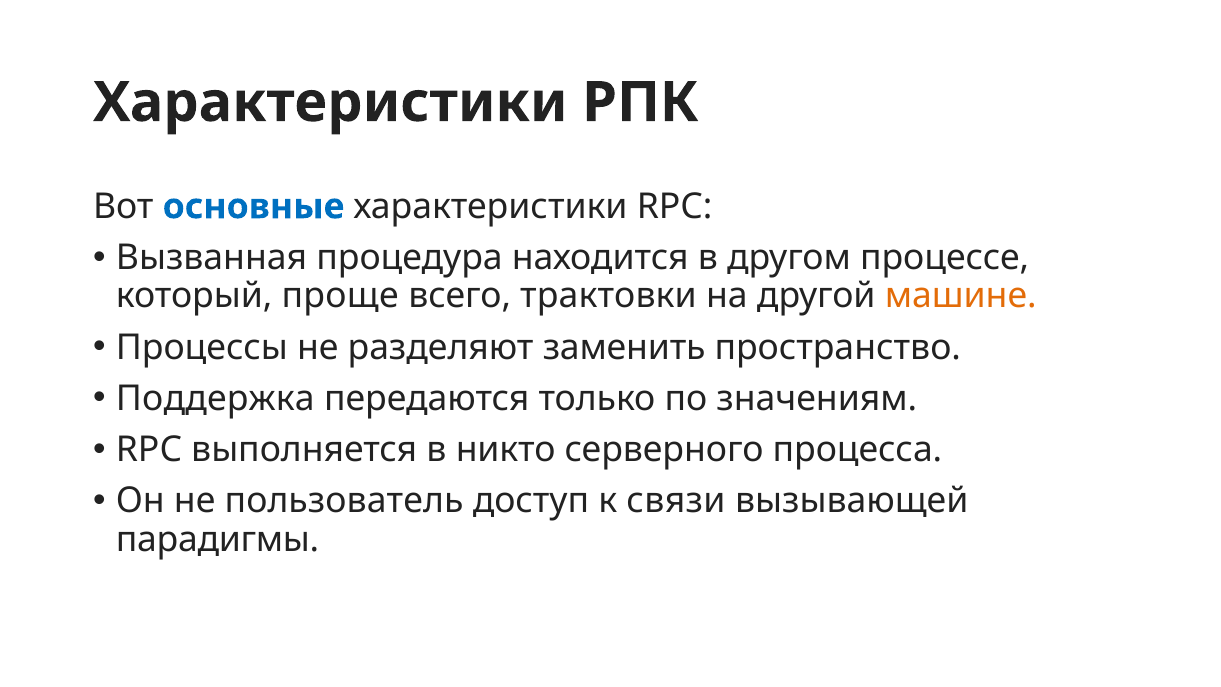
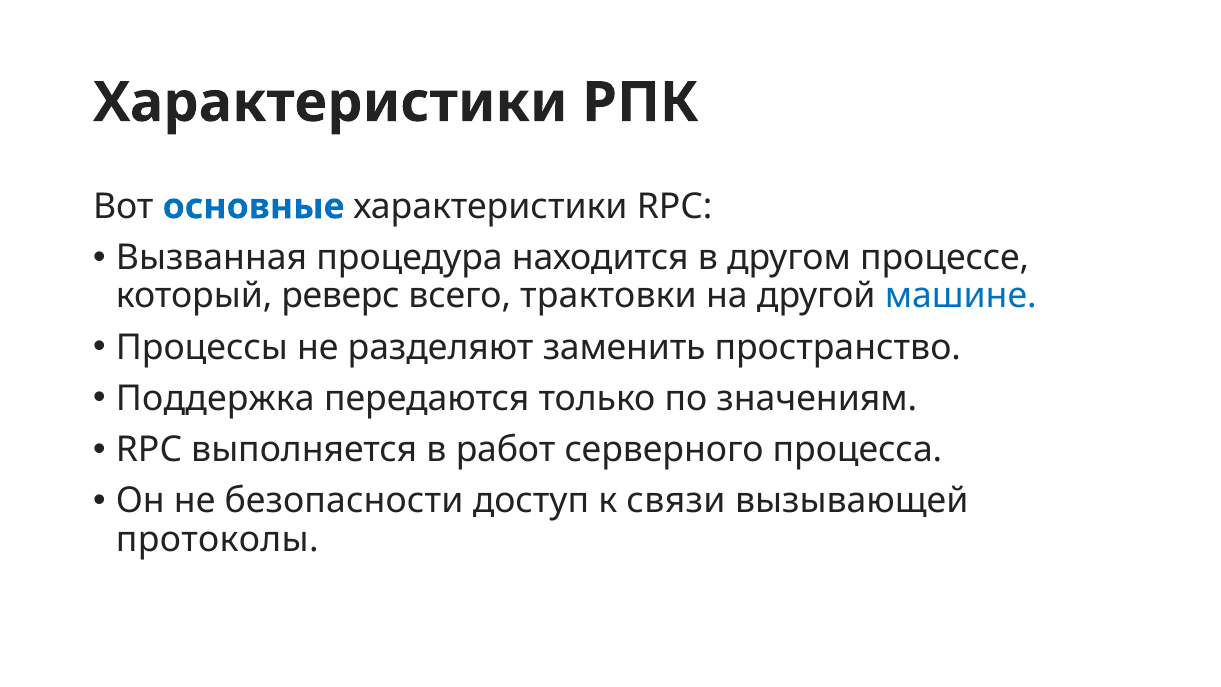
проще: проще -> реверс
машине colour: orange -> blue
никто: никто -> работ
пользователь: пользователь -> безопасности
парадигмы: парадигмы -> протоколы
